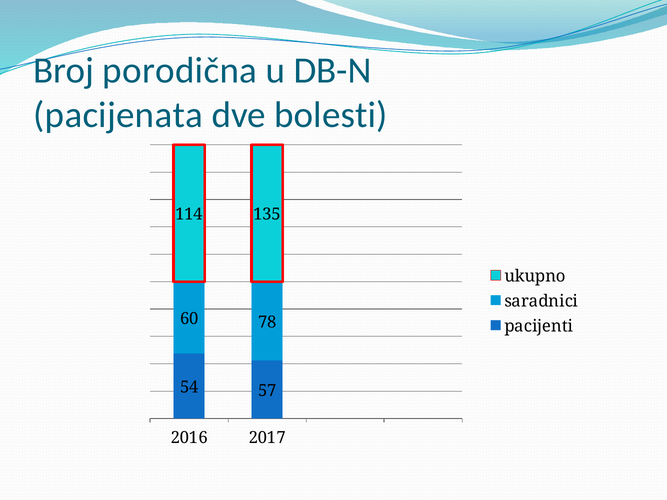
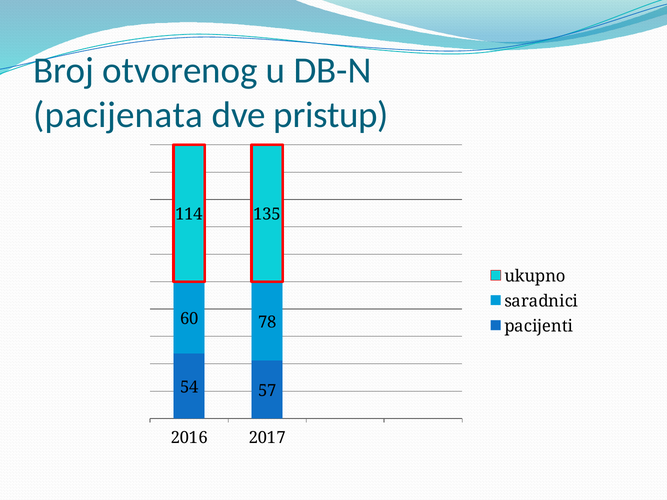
porodična: porodična -> otvorenog
bolesti: bolesti -> pristup
